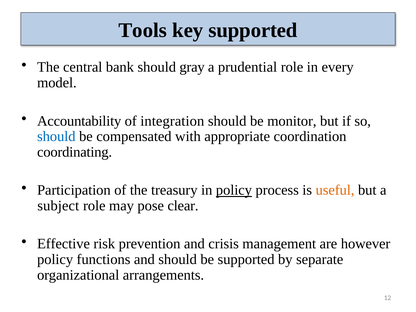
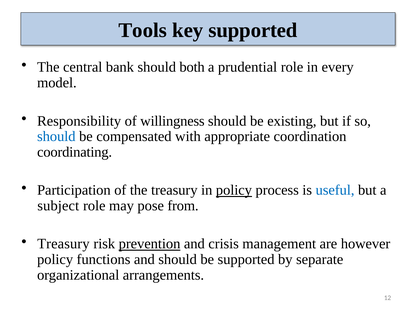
gray: gray -> both
Accountability: Accountability -> Responsibility
integration: integration -> willingness
monitor: monitor -> existing
useful colour: orange -> blue
clear: clear -> from
Effective at (64, 244): Effective -> Treasury
prevention underline: none -> present
